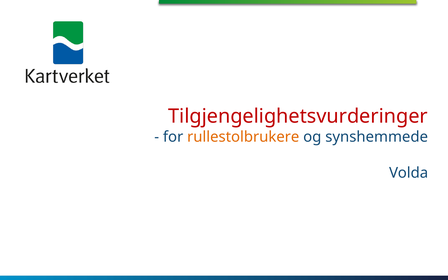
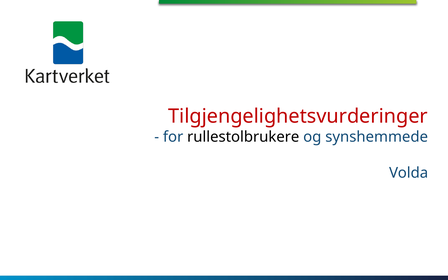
rullestolbrukere colour: orange -> black
